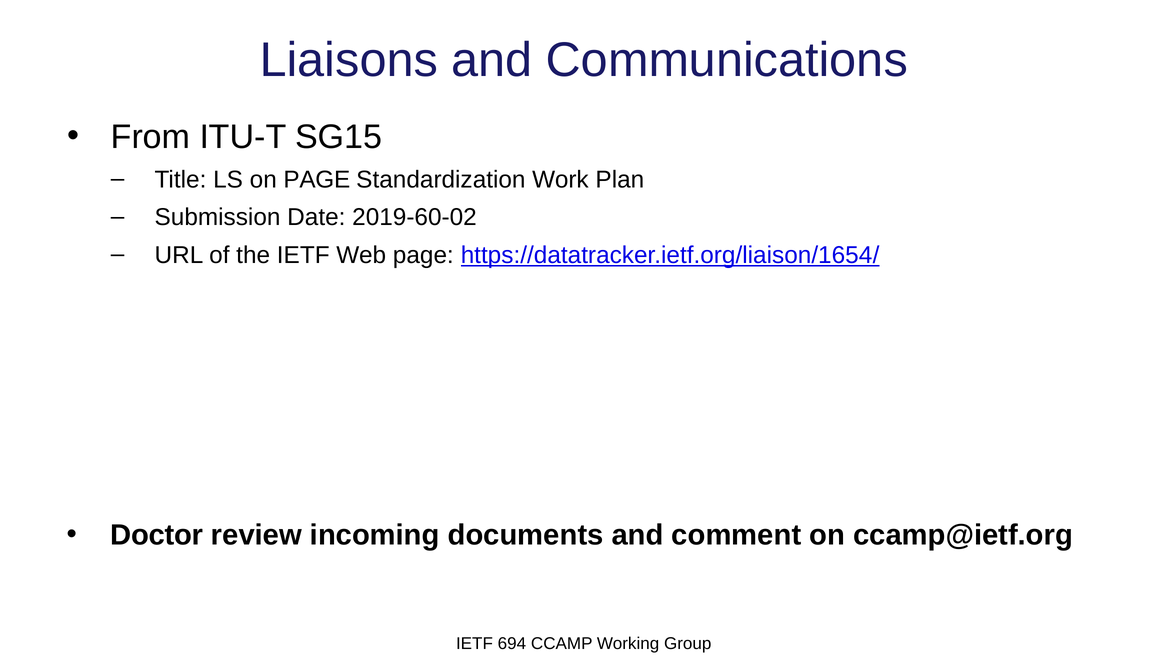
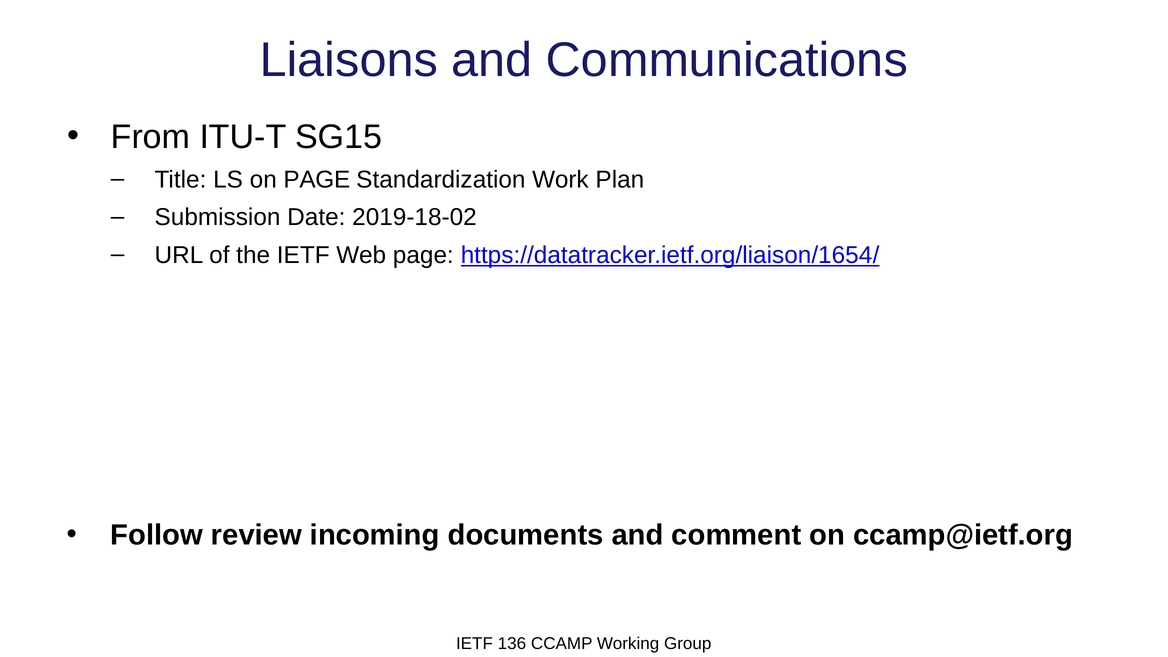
2019-60-02: 2019-60-02 -> 2019-18-02
Doctor: Doctor -> Follow
694: 694 -> 136
